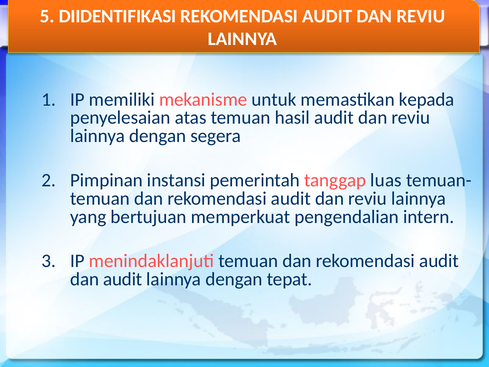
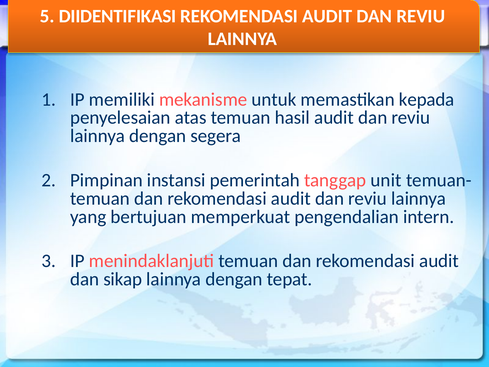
luas: luas -> unit
dan audit: audit -> sikap
